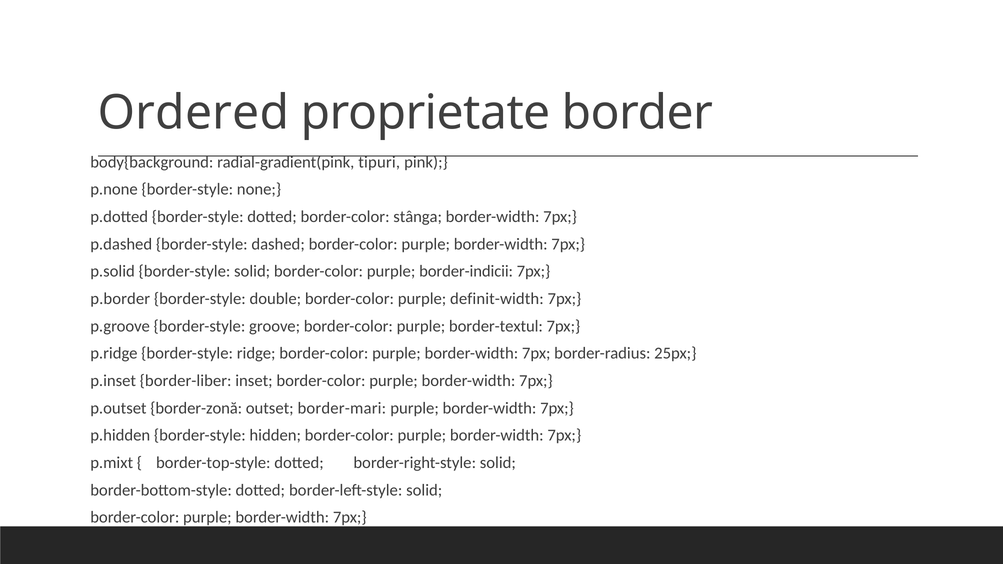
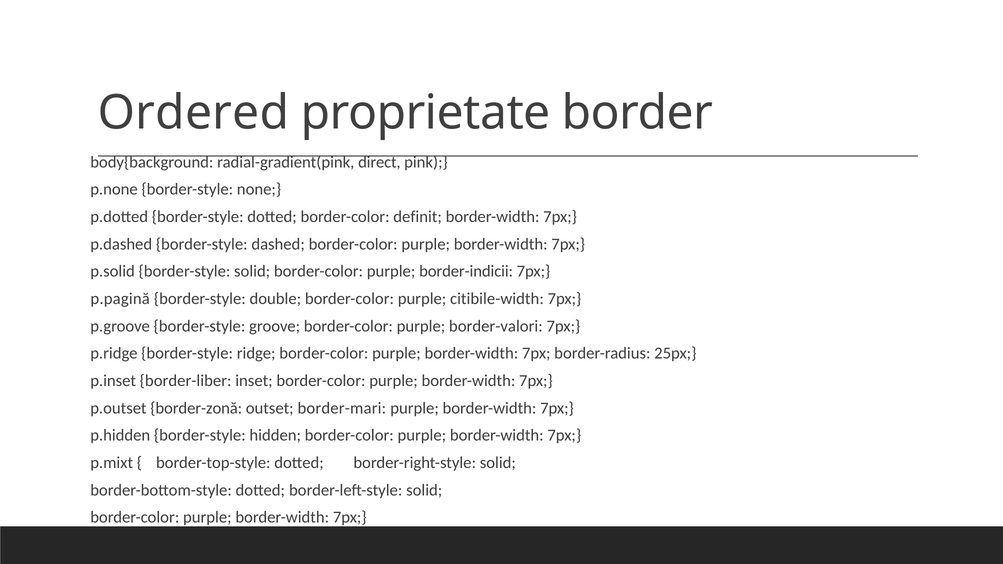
tipuri: tipuri -> direct
stânga: stânga -> definit
p.border: p.border -> p.pagină
definit-width: definit-width -> citibile-width
border-textul: border-textul -> border-valori
